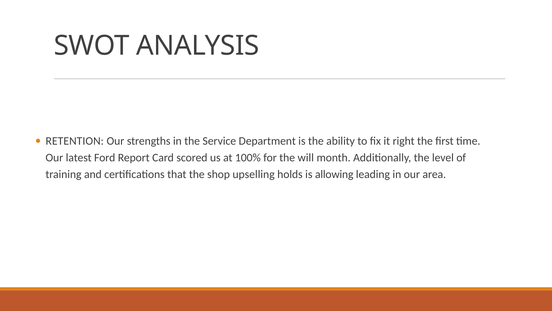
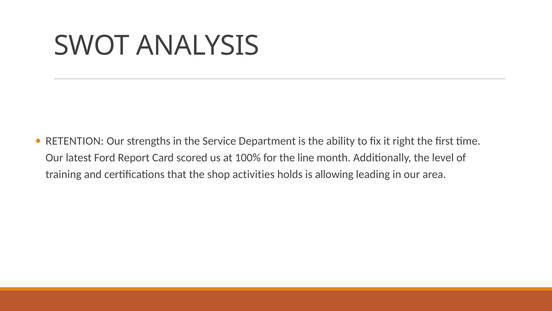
will: will -> line
upselling: upselling -> activities
